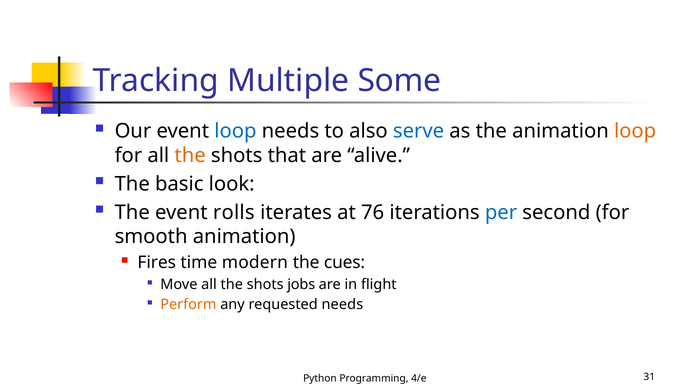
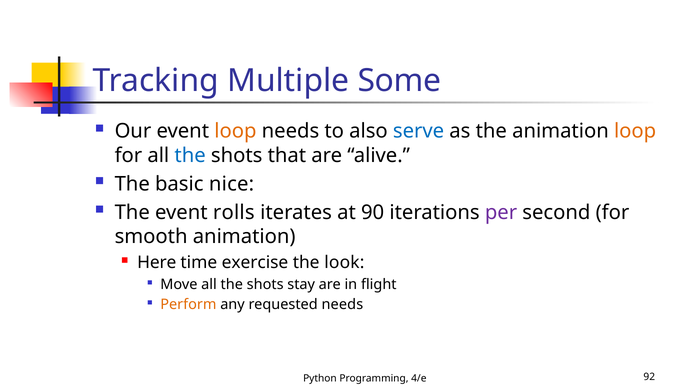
loop at (235, 131) colour: blue -> orange
the at (190, 156) colour: orange -> blue
look: look -> nice
76: 76 -> 90
per colour: blue -> purple
Fires: Fires -> Here
modern: modern -> exercise
cues: cues -> look
jobs: jobs -> stay
31: 31 -> 92
